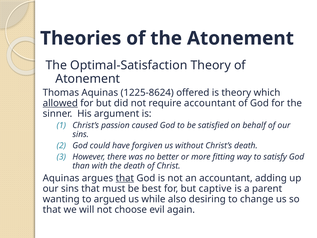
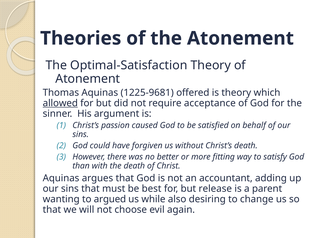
1225-8624: 1225-8624 -> 1225-9681
require accountant: accountant -> acceptance
that at (125, 178) underline: present -> none
captive: captive -> release
